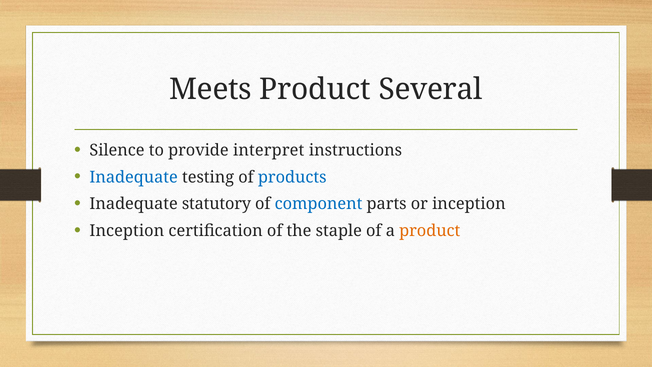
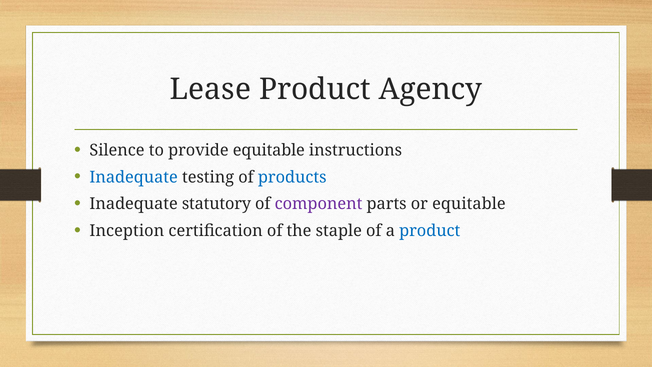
Meets: Meets -> Lease
Several: Several -> Agency
provide interpret: interpret -> equitable
component colour: blue -> purple
or inception: inception -> equitable
product at (430, 231) colour: orange -> blue
